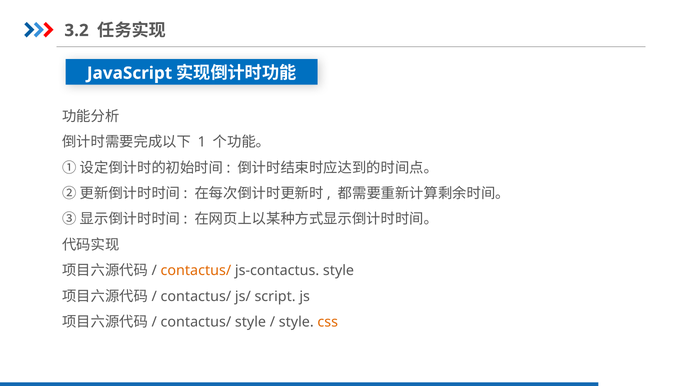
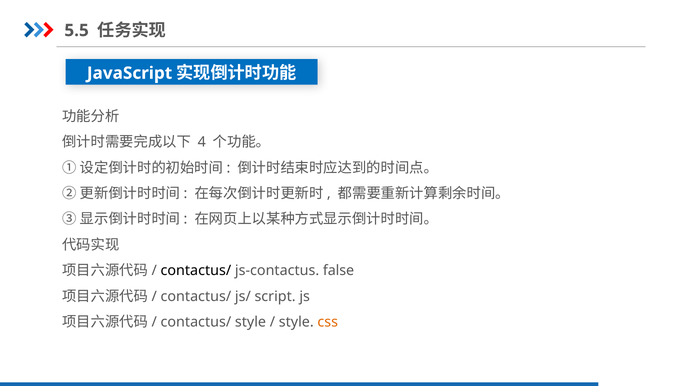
3.2: 3.2 -> 5.5
1: 1 -> 4
contactus/ at (196, 271) colour: orange -> black
js-contactus style: style -> false
